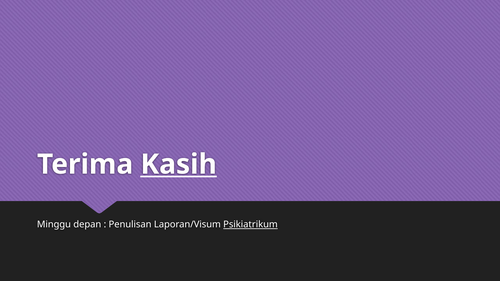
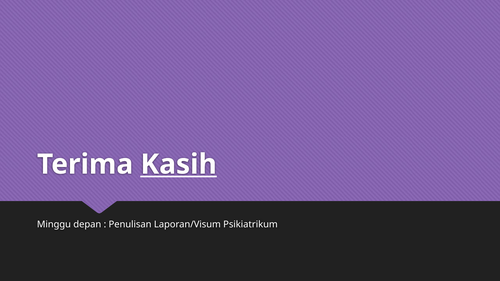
Psikiatrikum underline: present -> none
